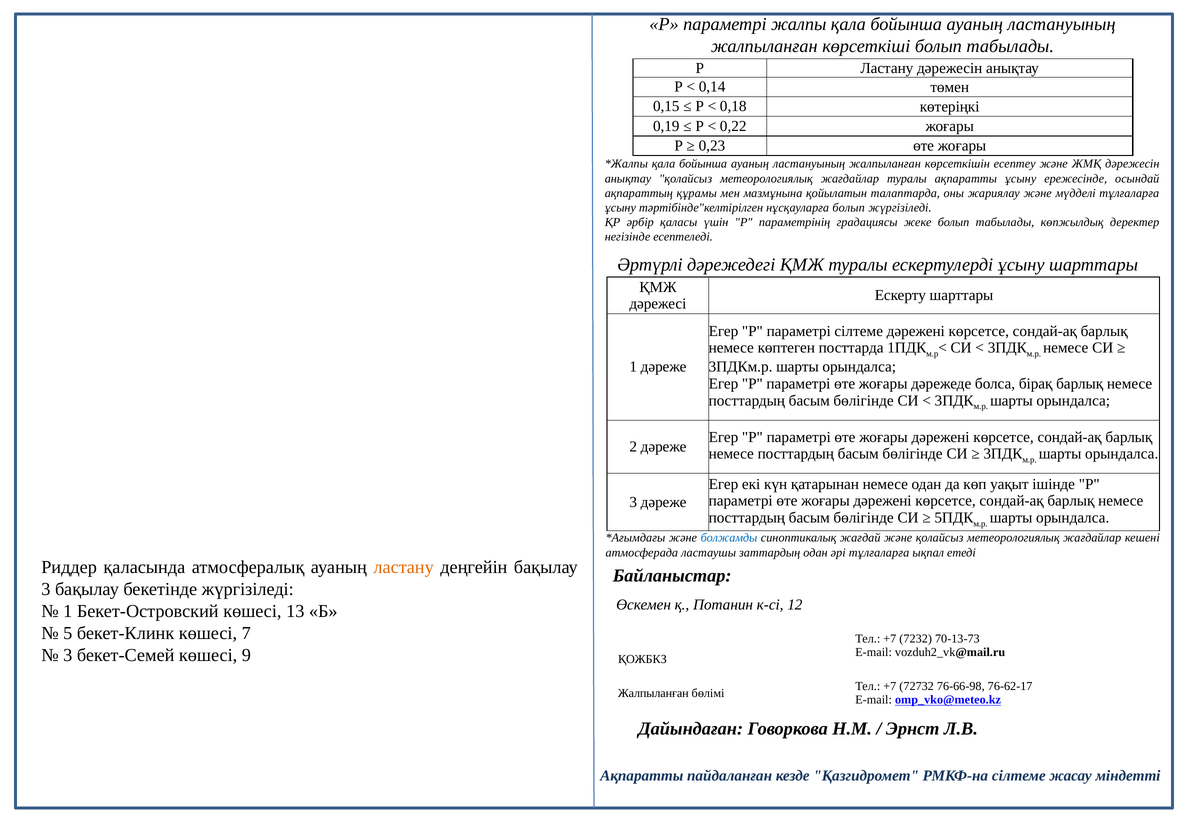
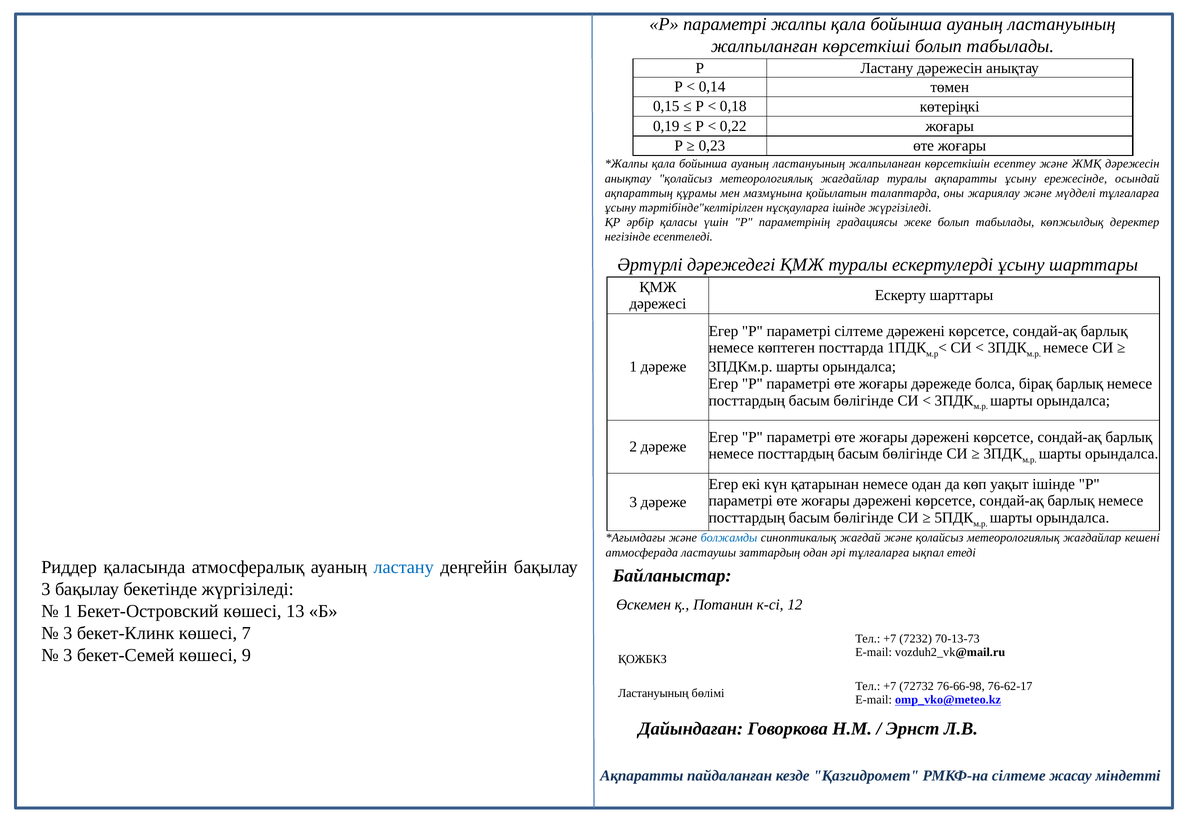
нұсқауларға болып: болып -> ішінде
ластану at (404, 568) colour: orange -> blue
5 at (68, 634): 5 -> 3
Жалпыланған at (653, 694): Жалпыланған -> Ластануының
